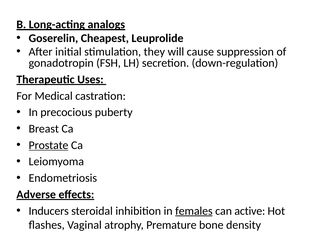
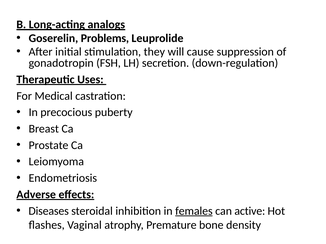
Cheapest: Cheapest -> Problems
Prostate underline: present -> none
Inducers: Inducers -> Diseases
